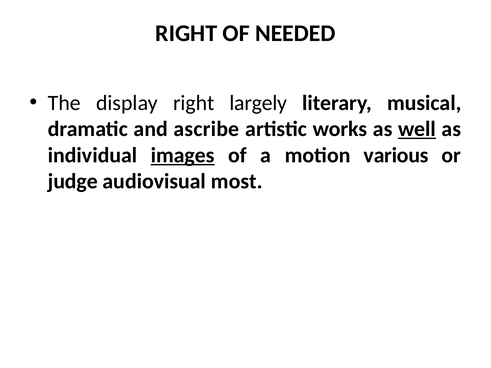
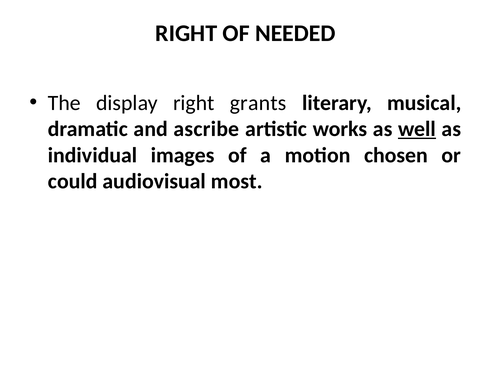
largely: largely -> grants
images underline: present -> none
various: various -> chosen
judge: judge -> could
